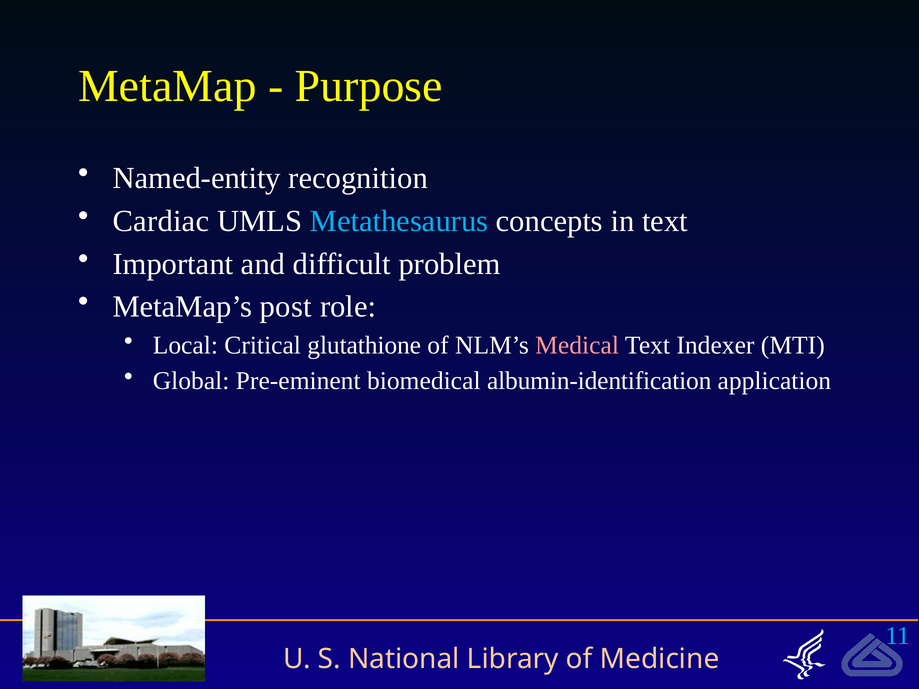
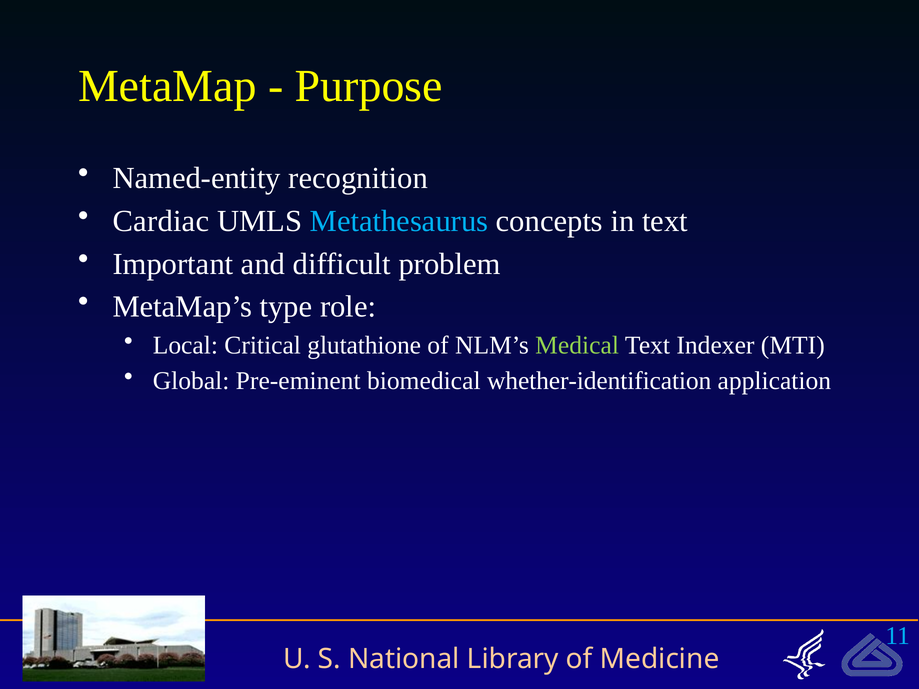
post: post -> type
Medical colour: pink -> light green
albumin-identification: albumin-identification -> whether-identification
